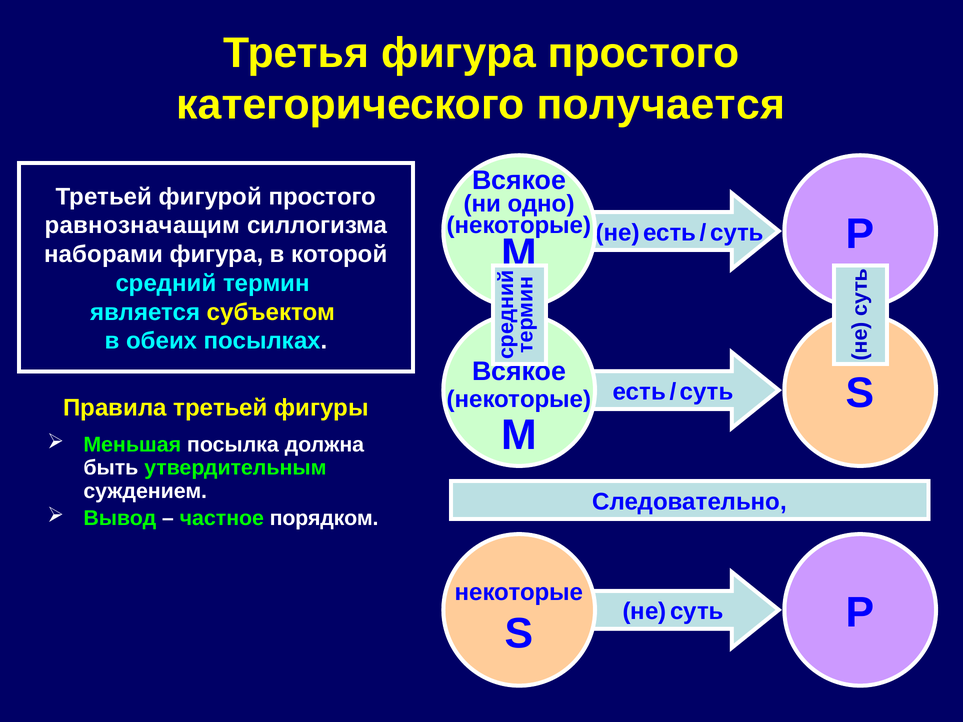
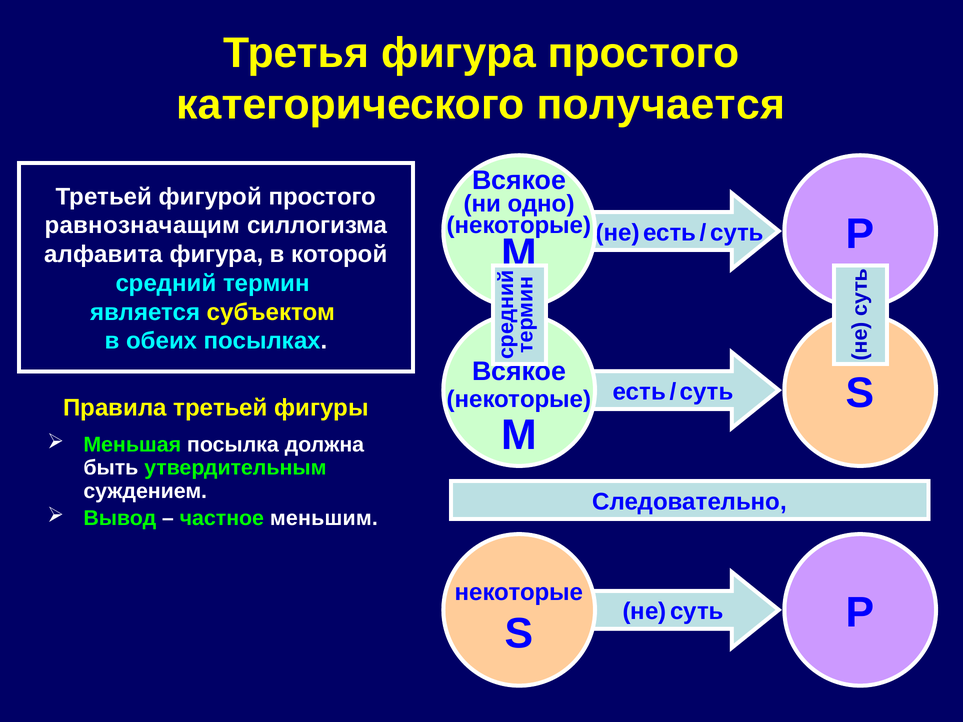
наборами: наборами -> алфавита
порядком: порядком -> меньшим
